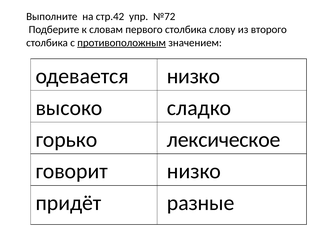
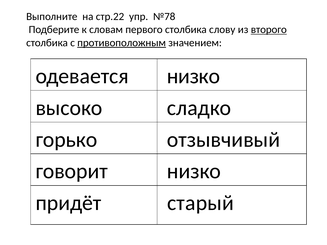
стр.42: стр.42 -> стр.22
№72: №72 -> №78
второго underline: none -> present
лексическое: лексическое -> отзывчивый
разные: разные -> старый
